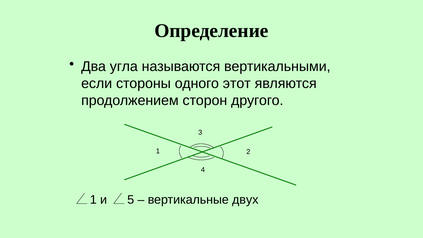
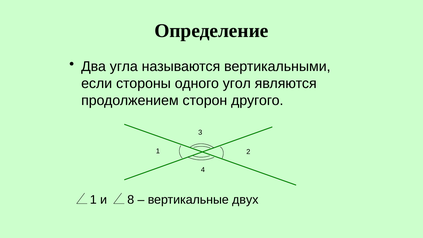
этот: этот -> угол
5: 5 -> 8
